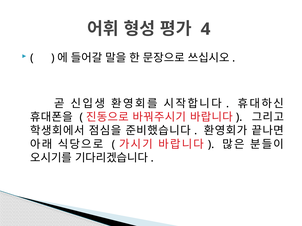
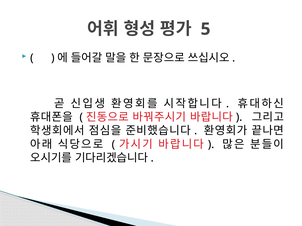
4: 4 -> 5
